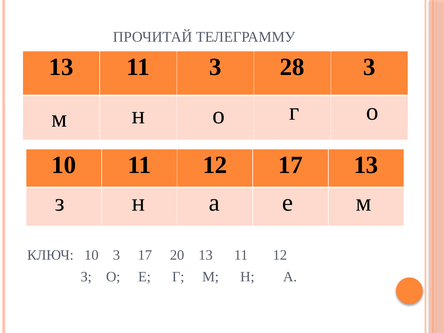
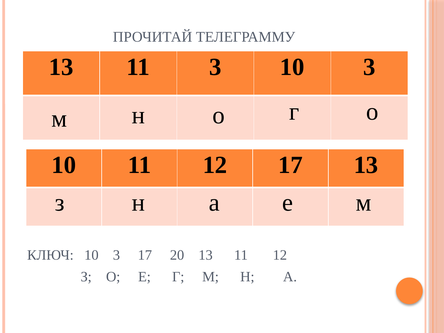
11 3 28: 28 -> 10
